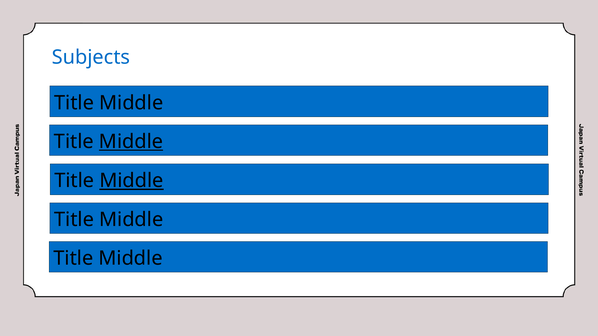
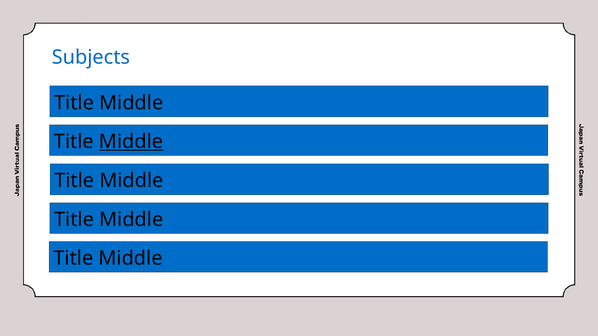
Middle at (131, 181) underline: present -> none
